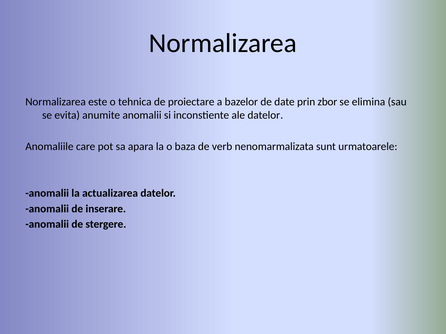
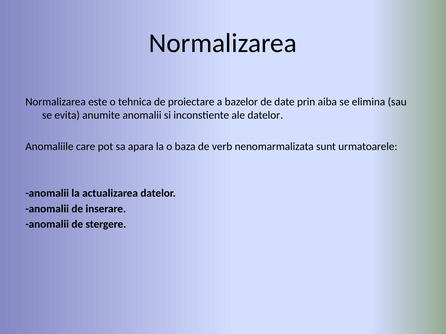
zbor: zbor -> aiba
